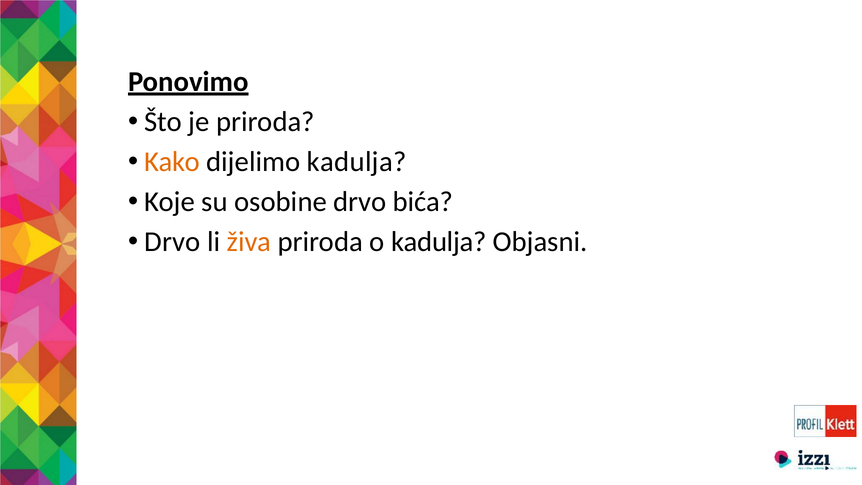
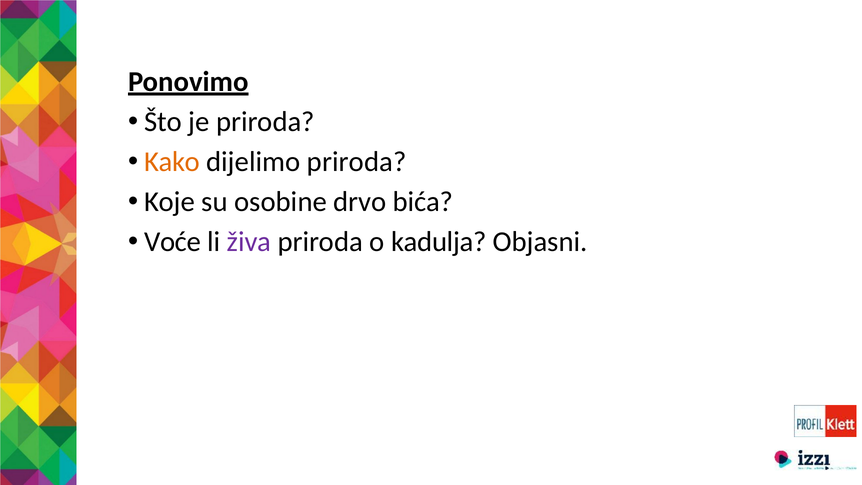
dijelimo kadulja: kadulja -> priroda
Drvo at (172, 242): Drvo -> Voće
živa colour: orange -> purple
